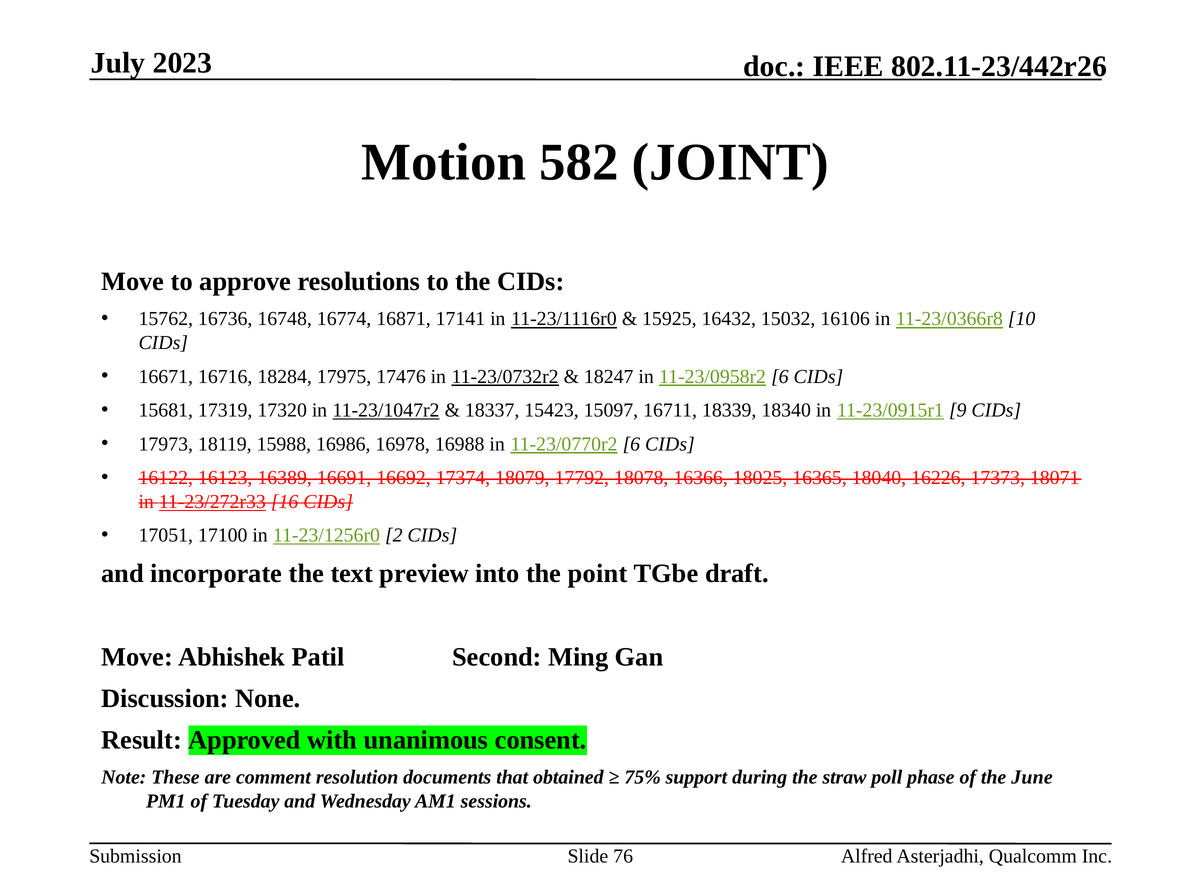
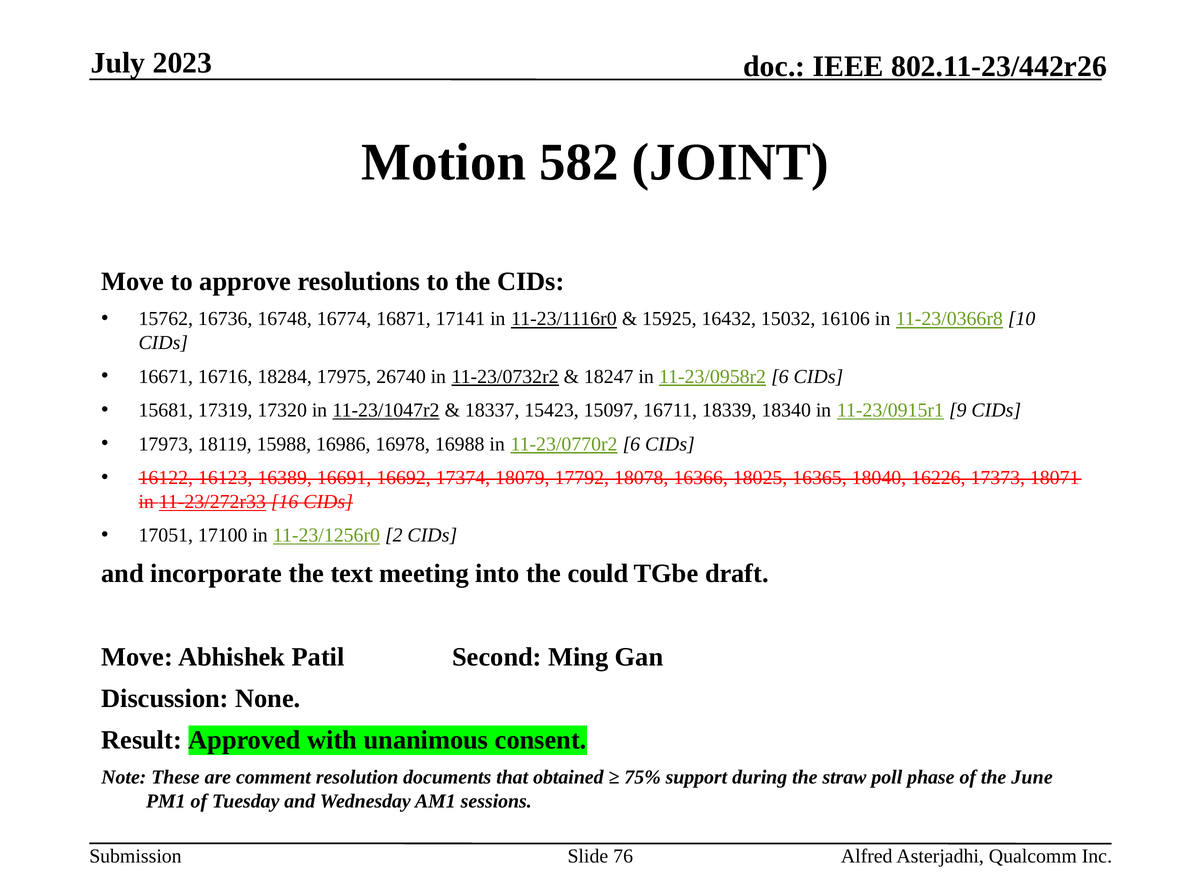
17476: 17476 -> 26740
preview: preview -> meeting
point: point -> could
